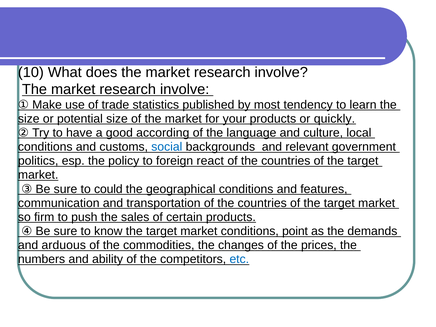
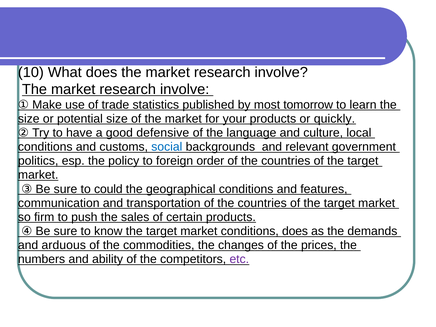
tendency: tendency -> tomorrow
according: according -> defensive
react: react -> order
conditions point: point -> does
etc colour: blue -> purple
